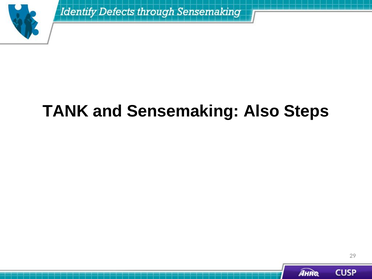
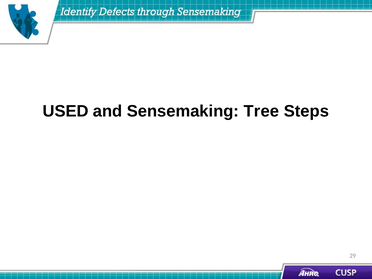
TANK: TANK -> USED
Also: Also -> Tree
